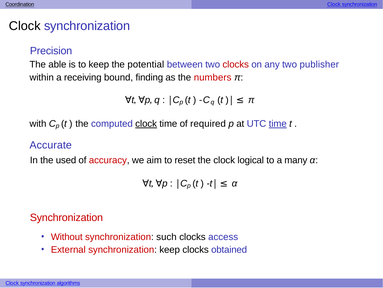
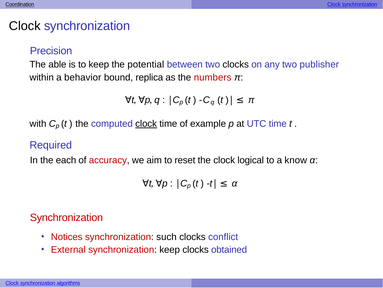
clocks at (236, 64) colour: red -> black
receiving: receiving -> behavior
finding: finding -> replica
required: required -> example
time at (278, 124) underline: present -> none
Accurate: Accurate -> Required
used: used -> each
many: many -> know
Without: Without -> Notices
access: access -> conflict
